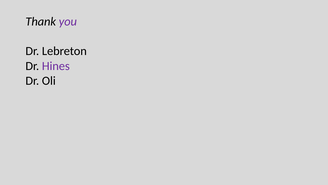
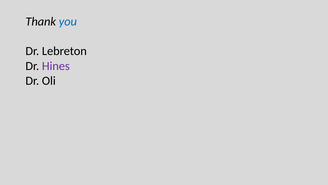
you colour: purple -> blue
